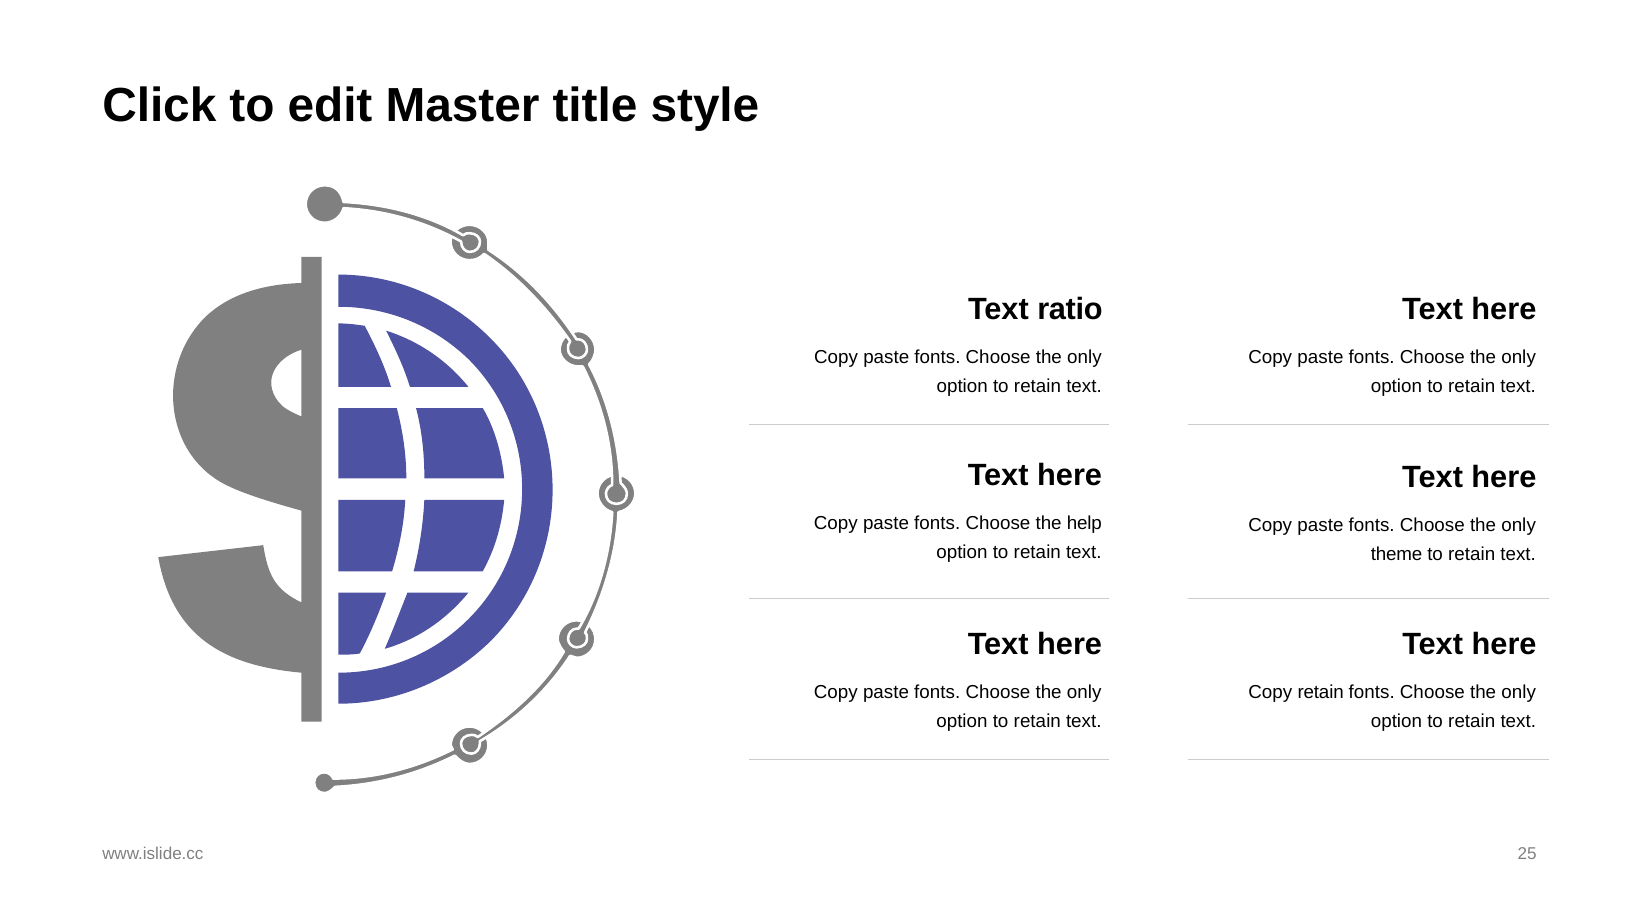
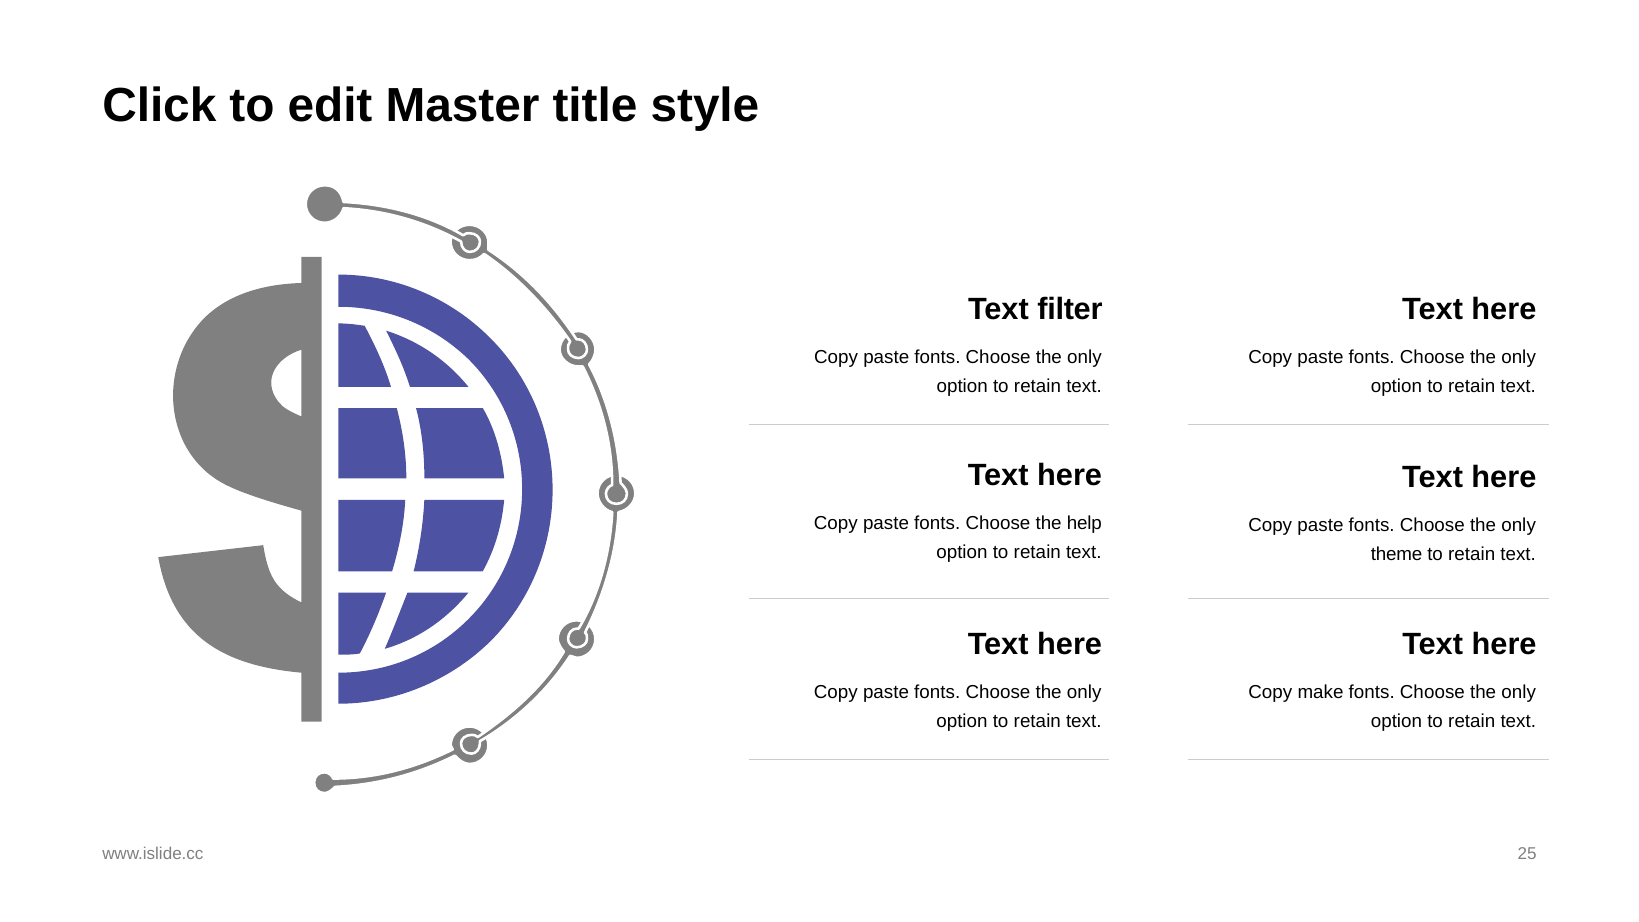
ratio: ratio -> filter
Copy retain: retain -> make
